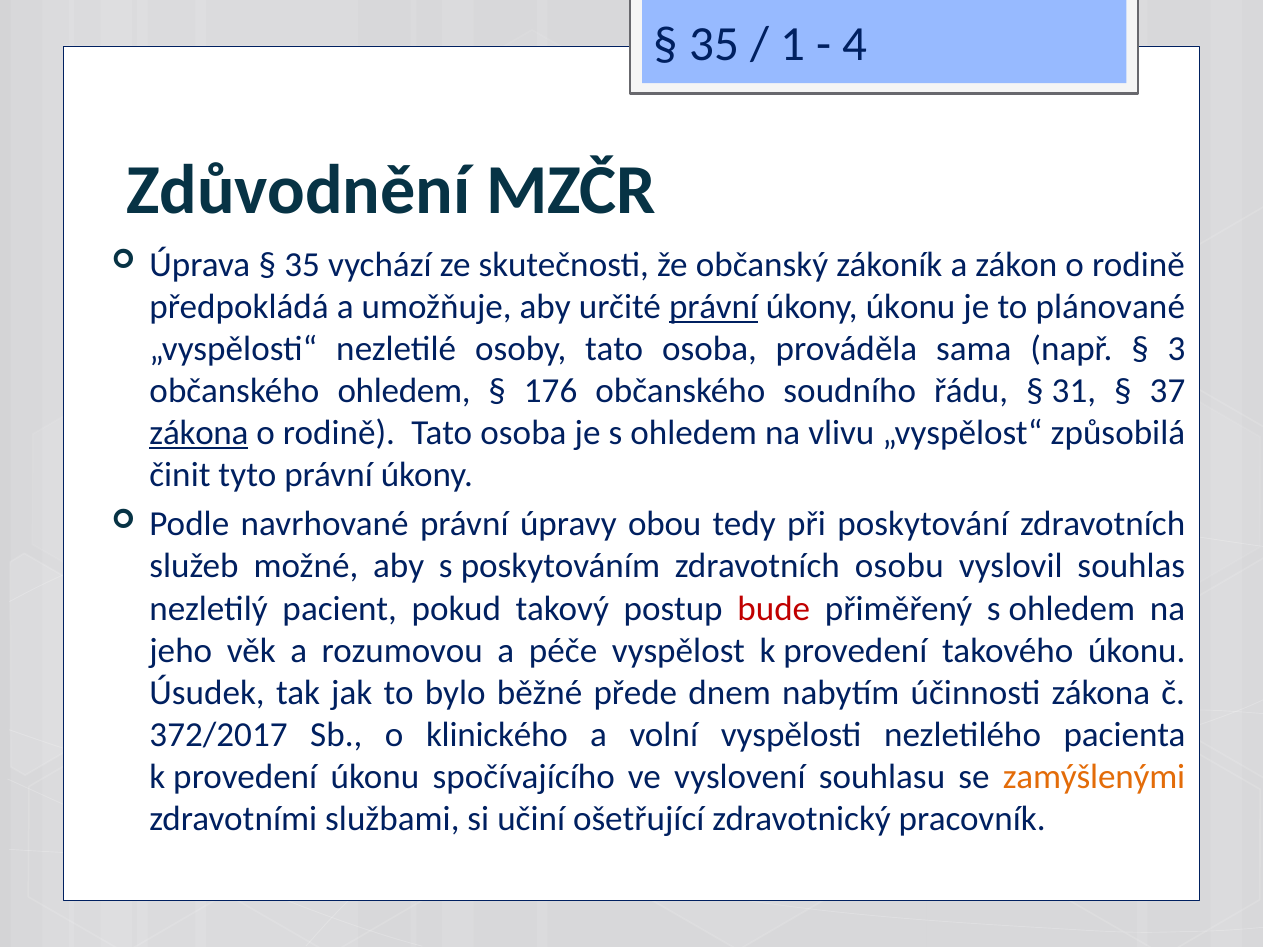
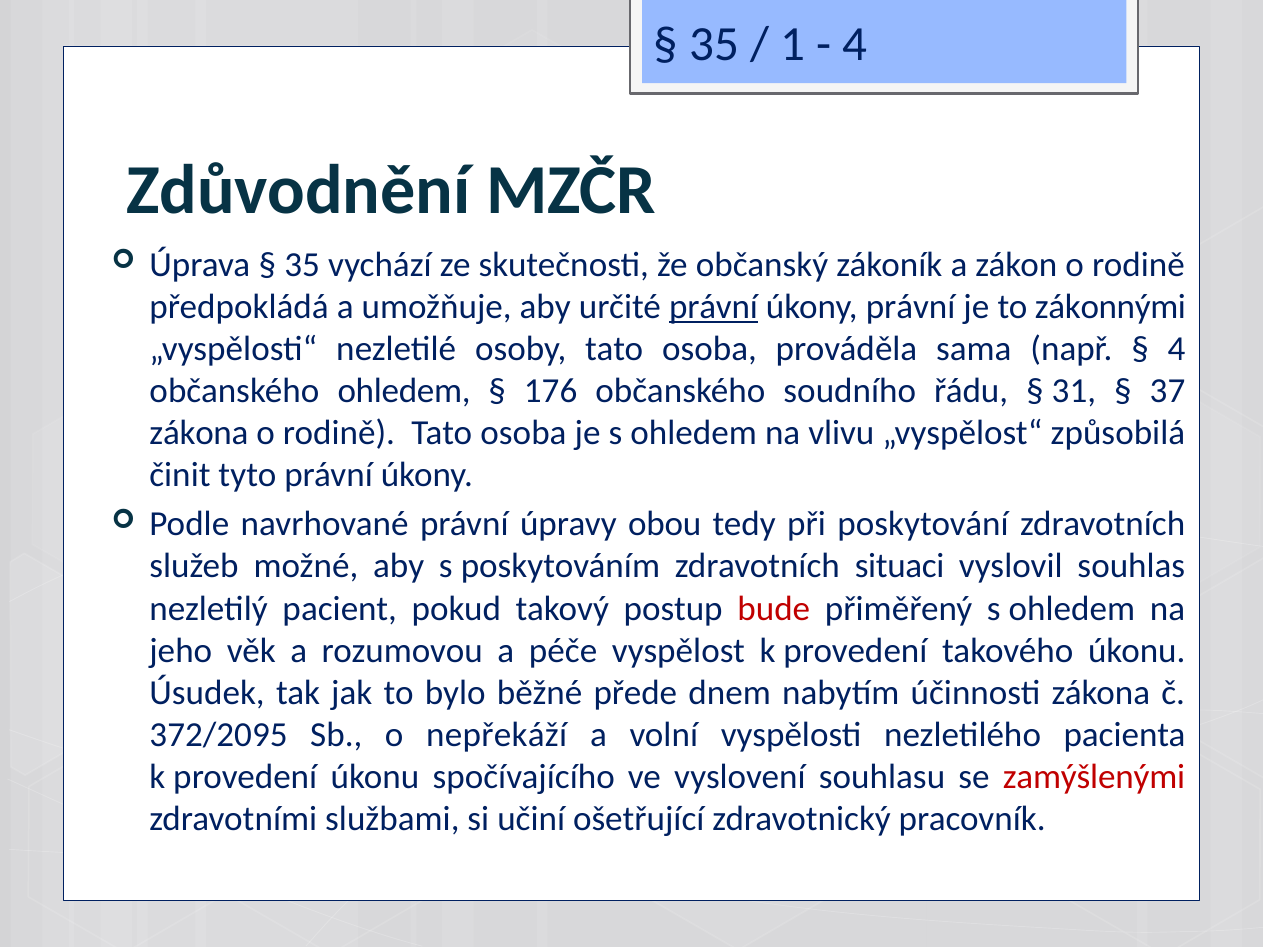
úkony úkonu: úkonu -> právní
plánované: plánované -> zákonnými
3 at (1177, 349): 3 -> 4
zákona at (199, 433) underline: present -> none
osobu: osobu -> situaci
372/2017: 372/2017 -> 372/2095
klinického: klinického -> nepřekáží
zamýšlenými colour: orange -> red
